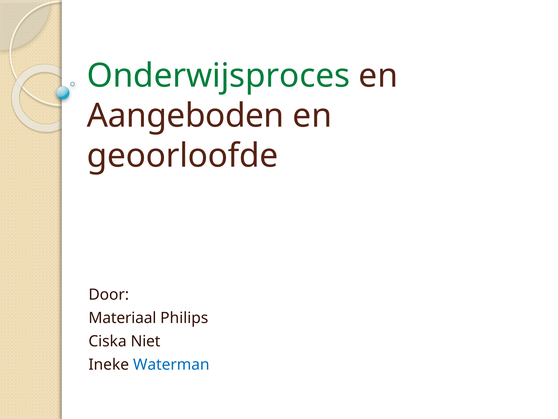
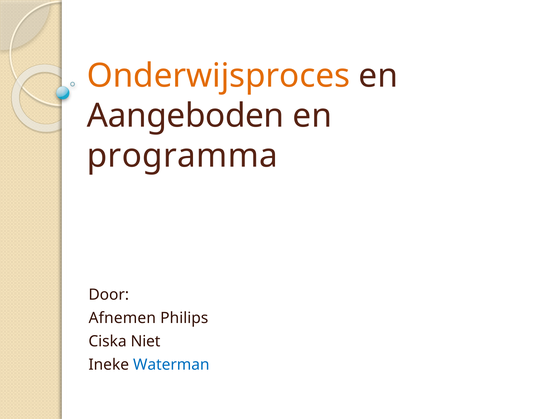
Onderwijsproces colour: green -> orange
geoorloofde: geoorloofde -> programma
Materiaal: Materiaal -> Afnemen
